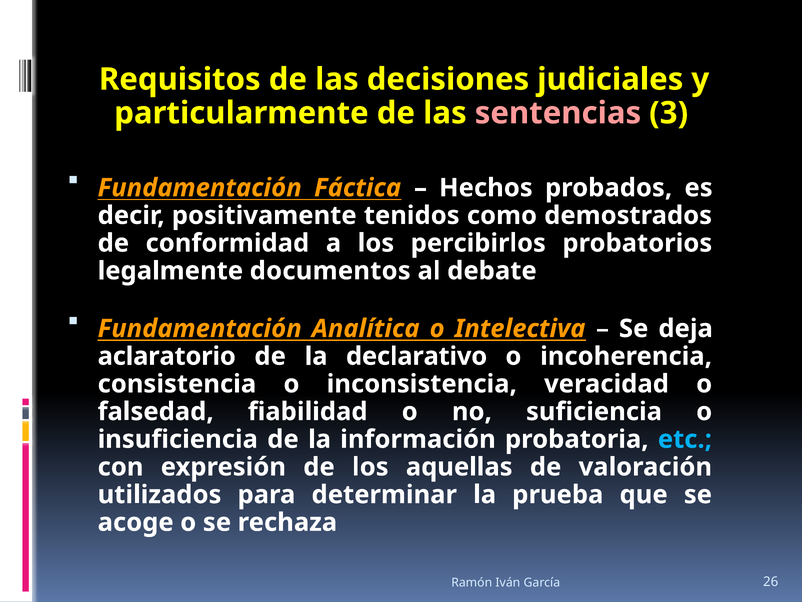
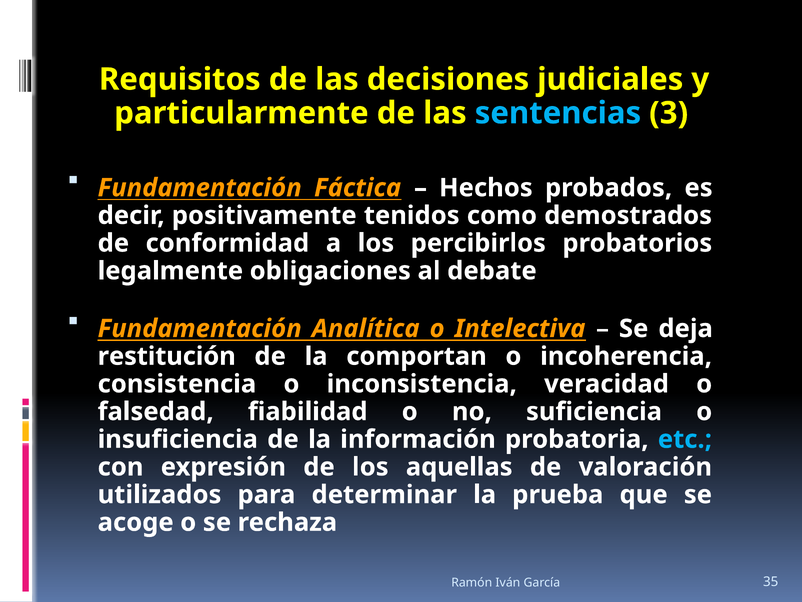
sentencias colour: pink -> light blue
documentos: documentos -> obligaciones
aclaratorio: aclaratorio -> restitución
declarativo: declarativo -> comportan
26: 26 -> 35
